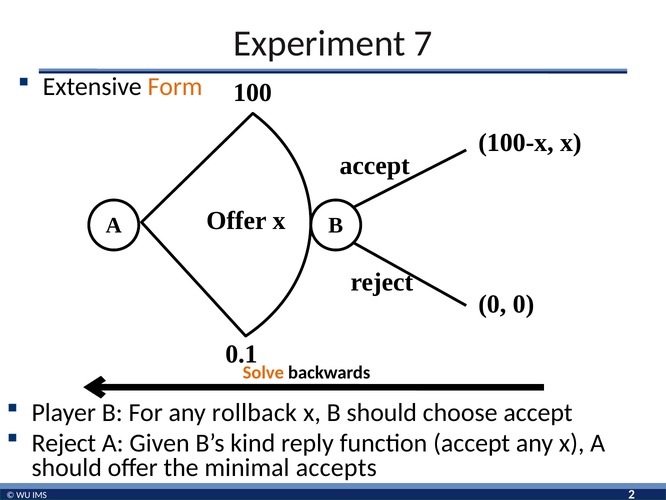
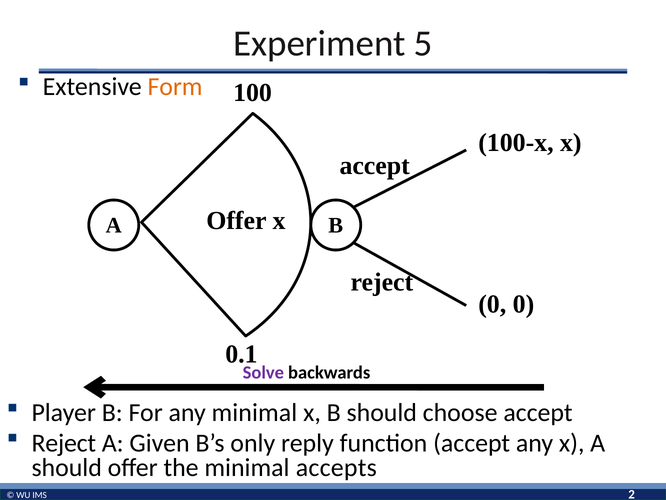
7: 7 -> 5
Solve colour: orange -> purple
any rollback: rollback -> minimal
kind: kind -> only
